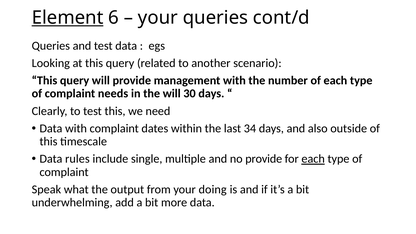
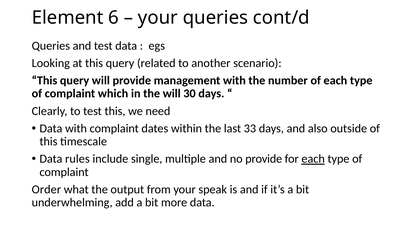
Element underline: present -> none
needs: needs -> which
34: 34 -> 33
Speak: Speak -> Order
doing: doing -> speak
